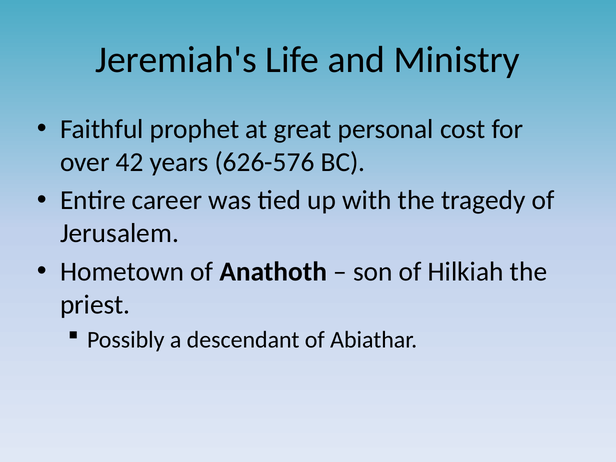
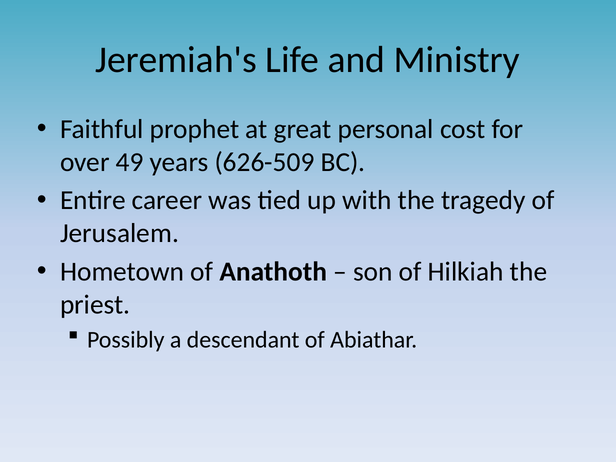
42: 42 -> 49
626-576: 626-576 -> 626-509
